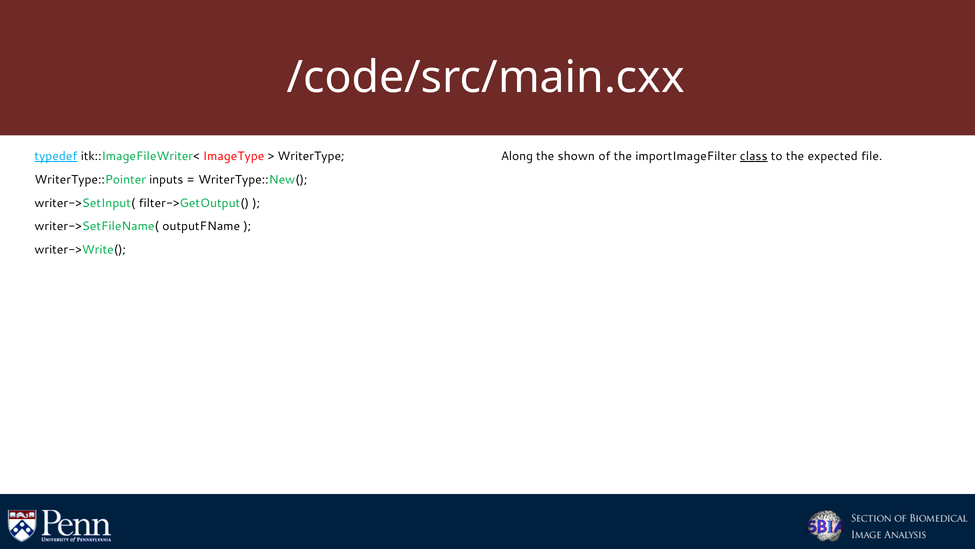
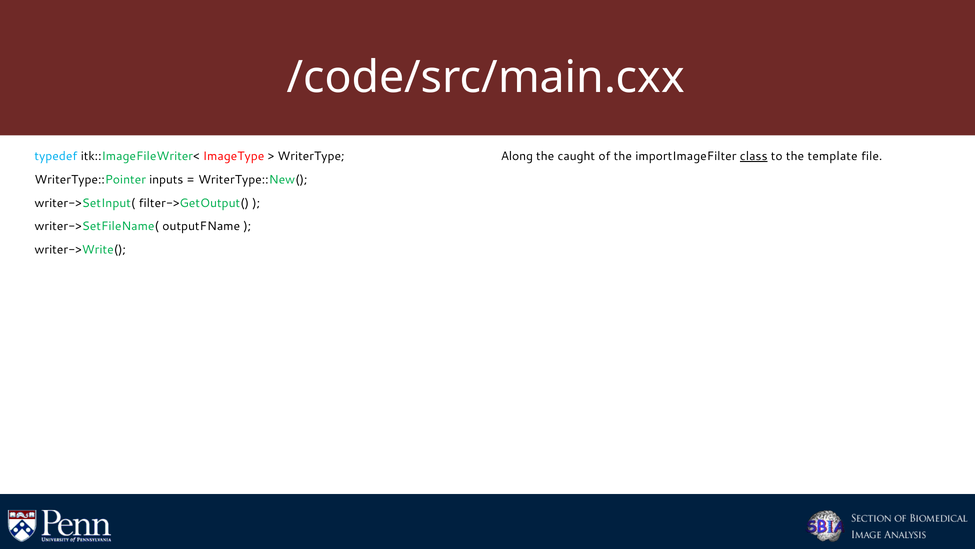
typedef underline: present -> none
shown: shown -> caught
expected: expected -> template
